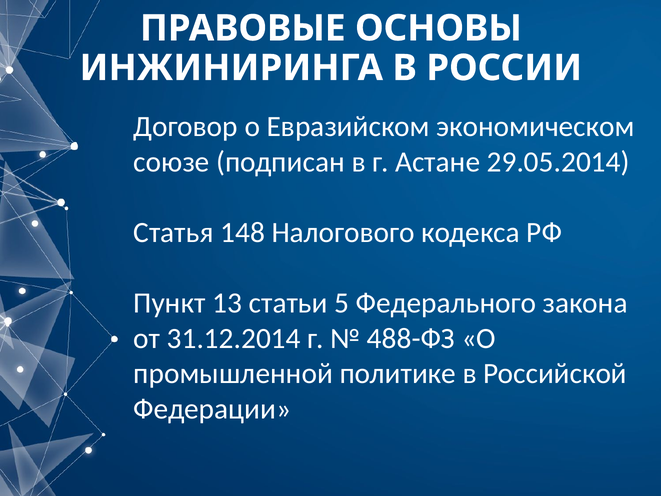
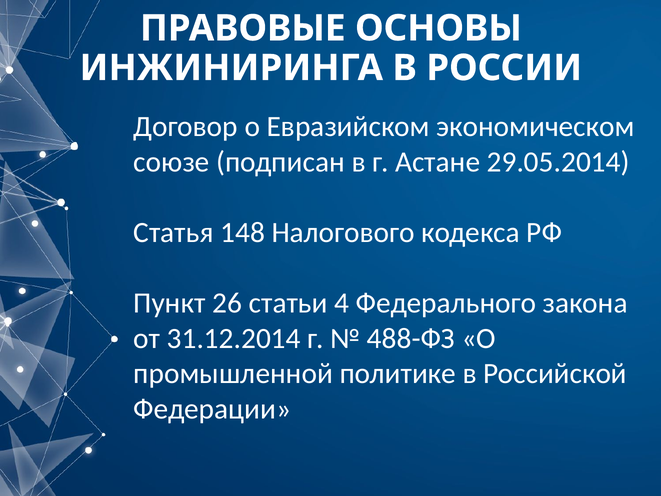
13: 13 -> 26
5: 5 -> 4
